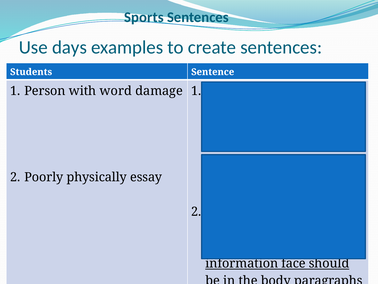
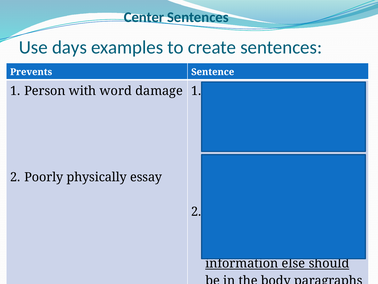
Sports: Sports -> Center
Students: Students -> Prevents
face: face -> else
